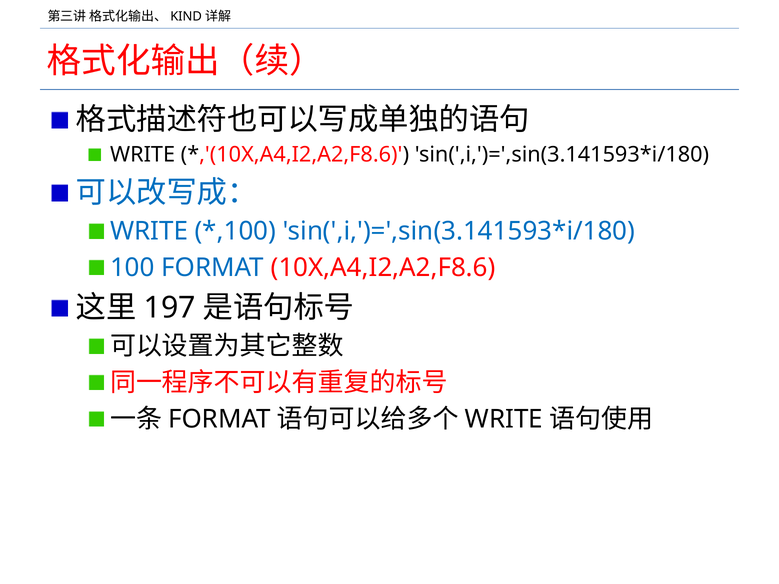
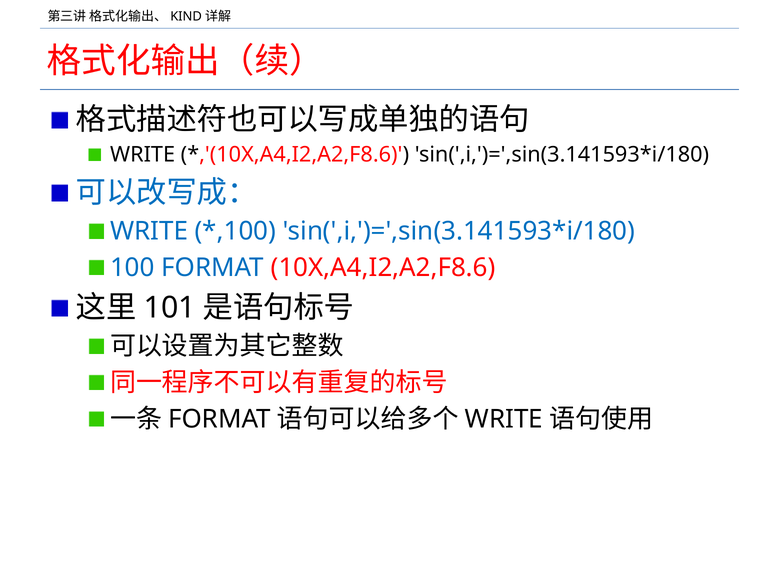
197: 197 -> 101
